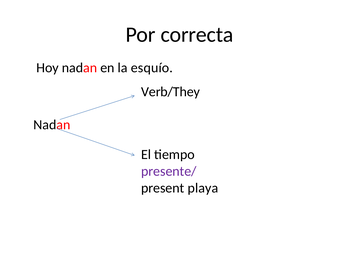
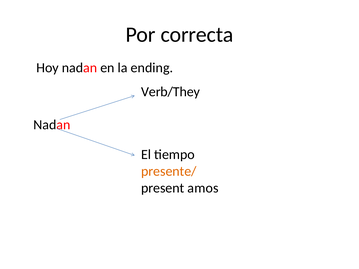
esquío: esquío -> ending
presente/ colour: purple -> orange
playa: playa -> amos
